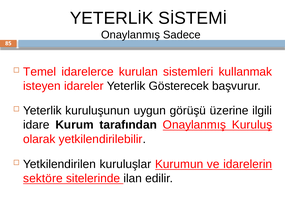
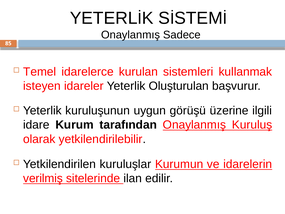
Gösterecek: Gösterecek -> Oluşturulan
sektöre: sektöre -> verilmiş
